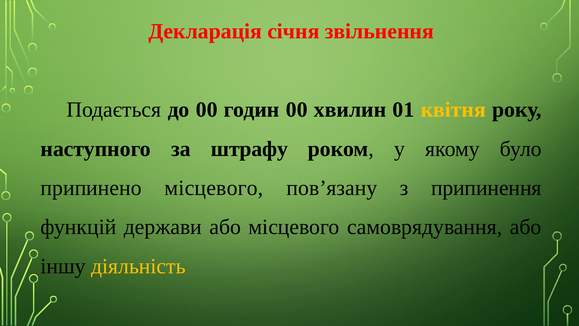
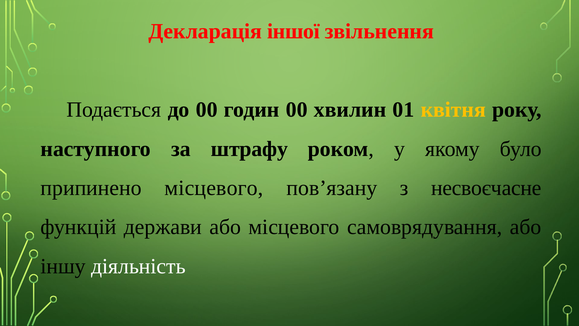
січня: січня -> іншої
припинення: припинення -> несвоєчасне
діяльність colour: yellow -> white
